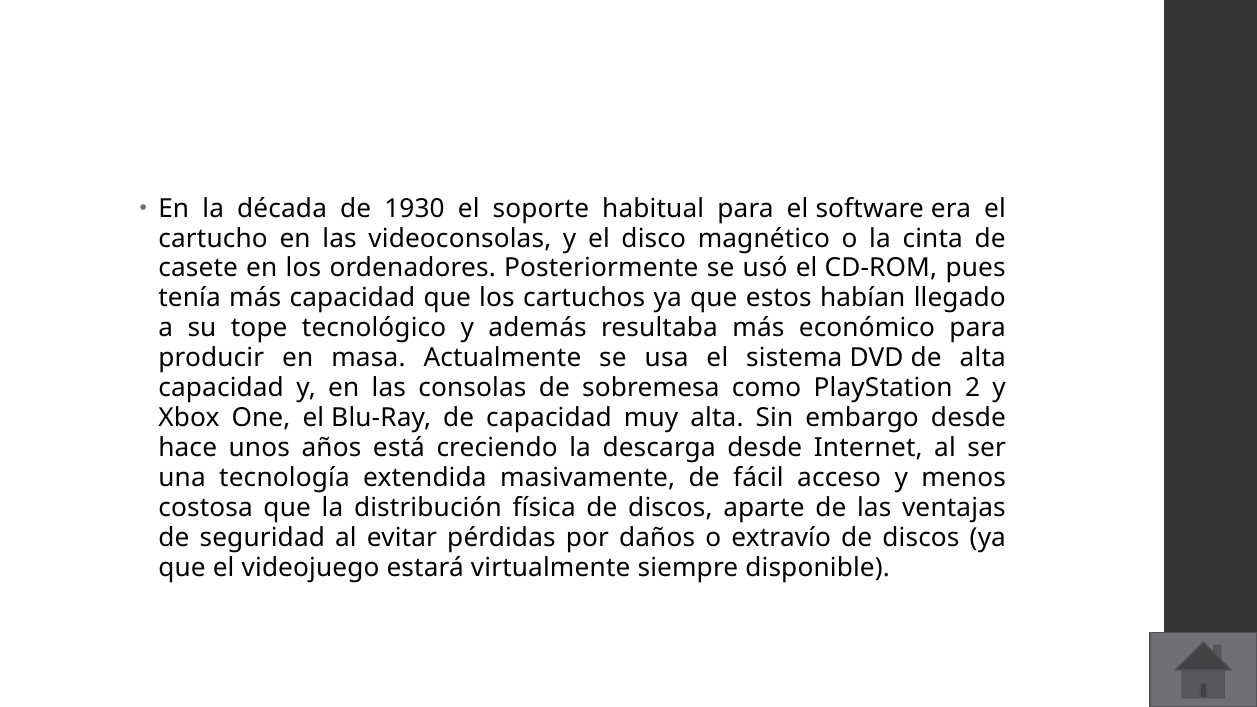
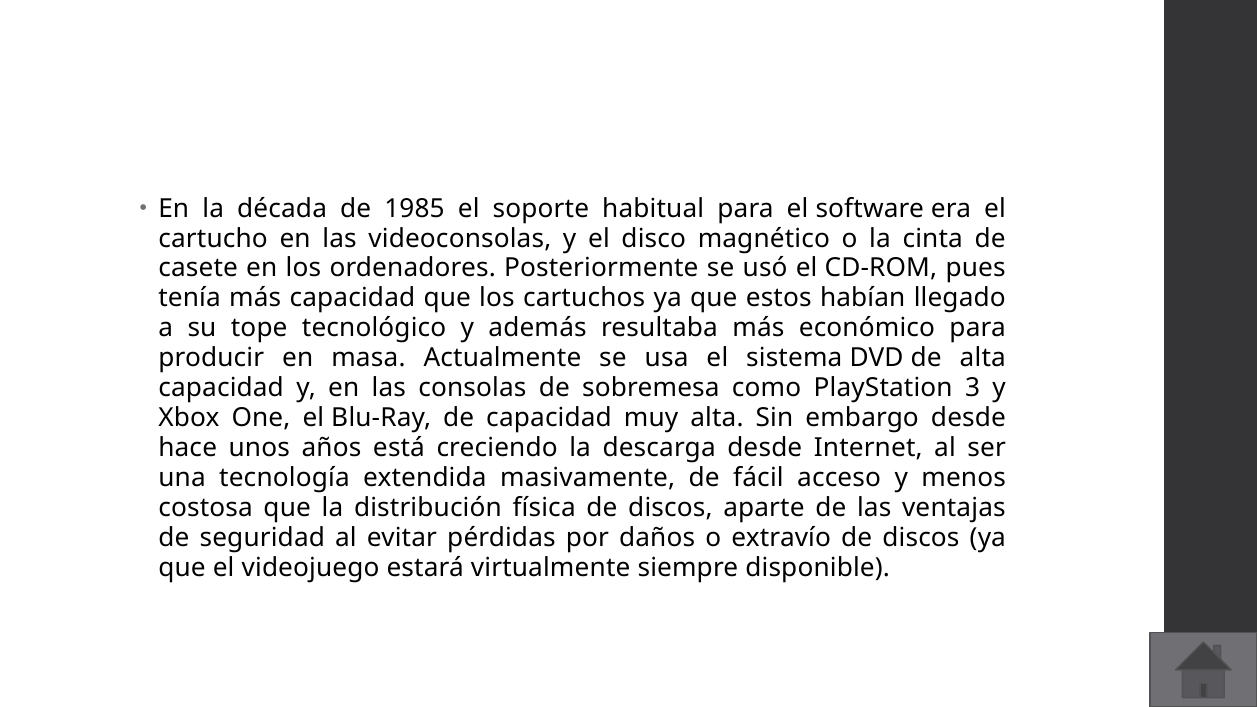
1930: 1930 -> 1985
2: 2 -> 3
